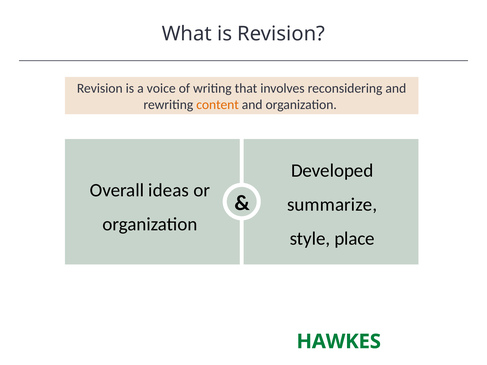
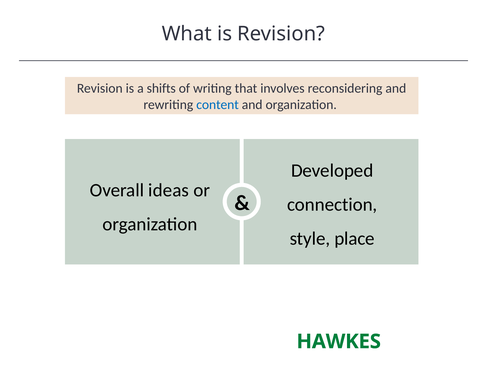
voice: voice -> shifts
content colour: orange -> blue
summarize: summarize -> connection
